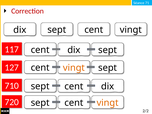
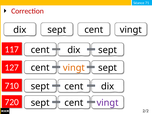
vingt at (108, 103) colour: orange -> purple
